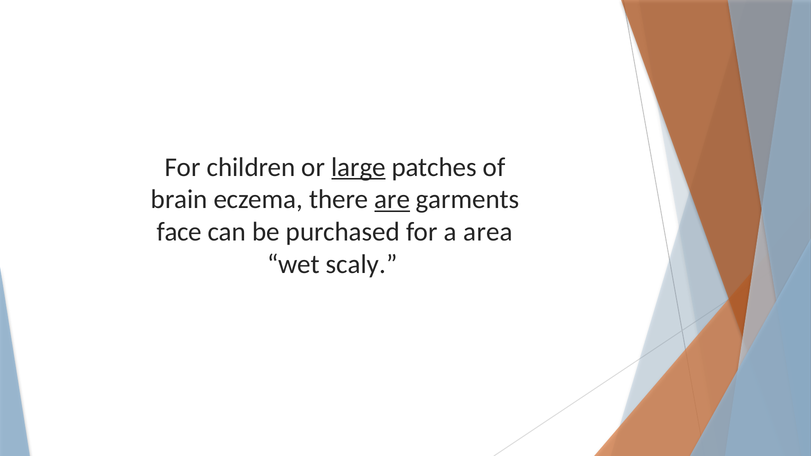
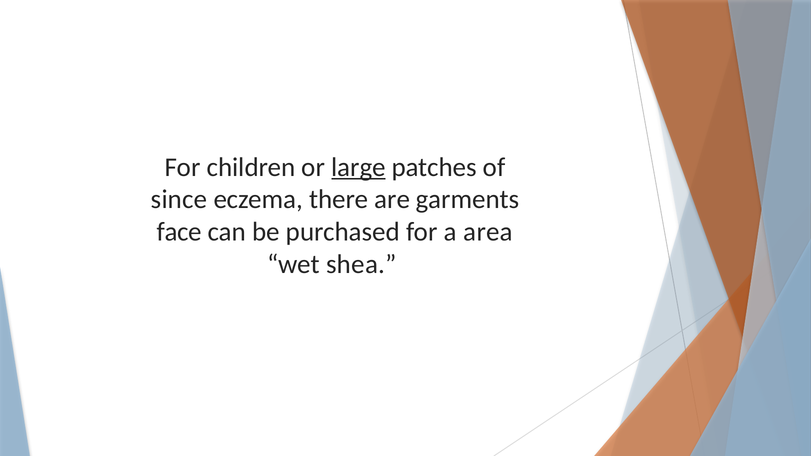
brain: brain -> since
are underline: present -> none
scaly: scaly -> shea
